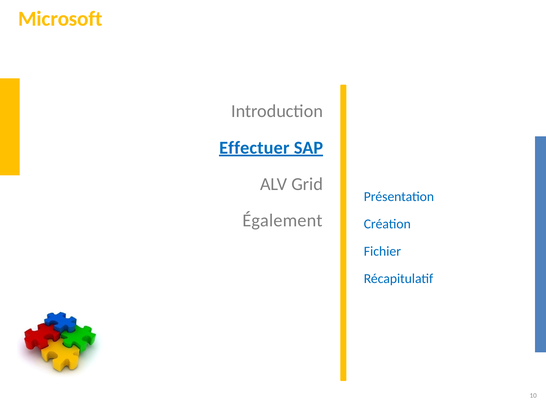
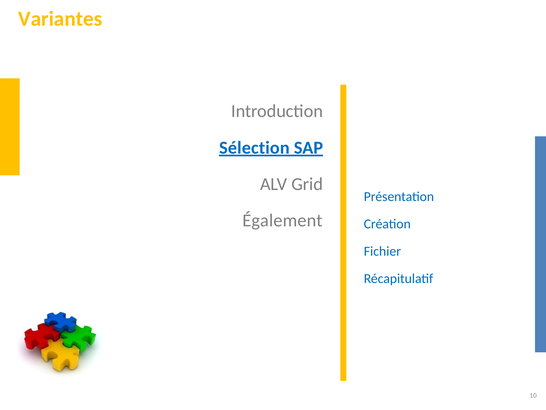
Microsoft: Microsoft -> Variantes
Effectuer: Effectuer -> Sélection
